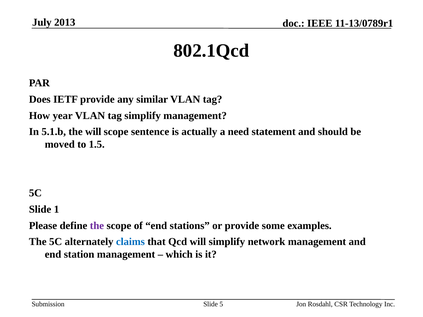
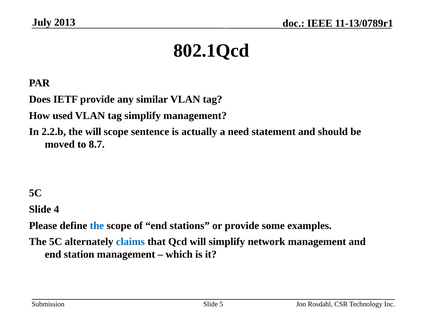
year: year -> used
5.1.b: 5.1.b -> 2.2.b
1.5: 1.5 -> 8.7
1: 1 -> 4
the at (97, 226) colour: purple -> blue
